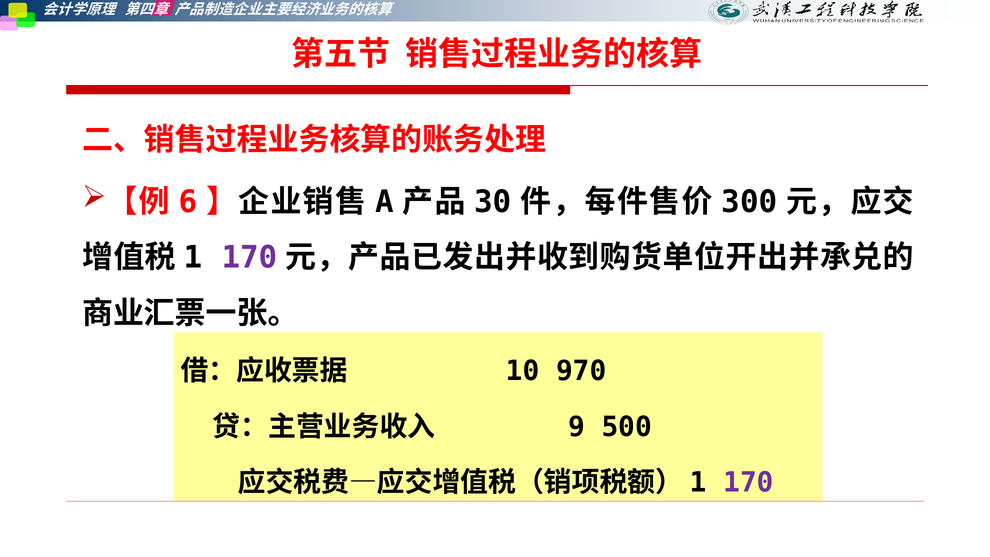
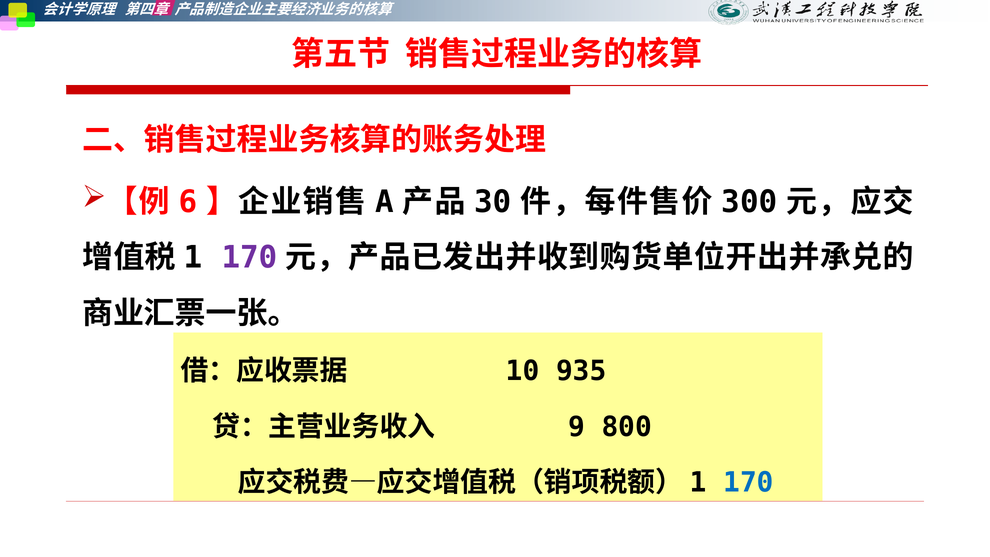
970: 970 -> 935
500: 500 -> 800
170 at (748, 483) colour: purple -> blue
